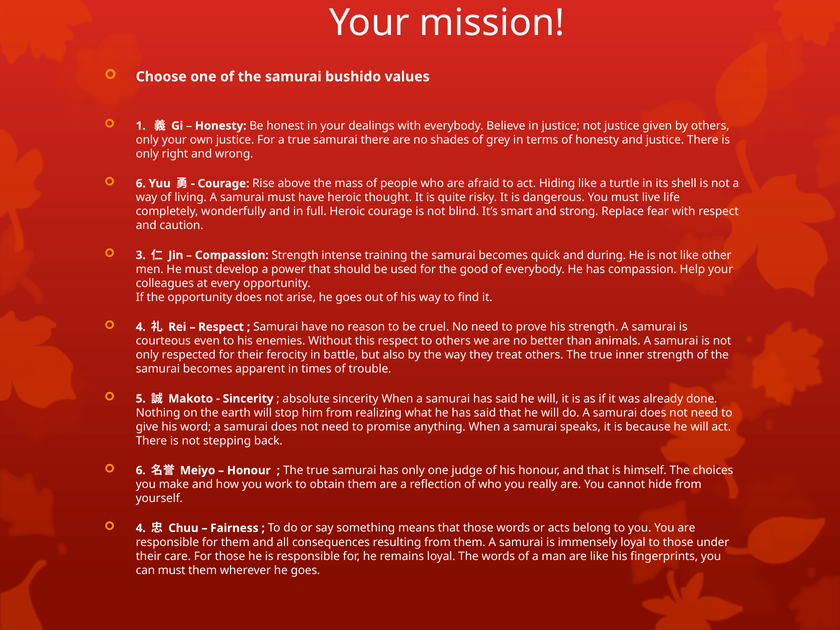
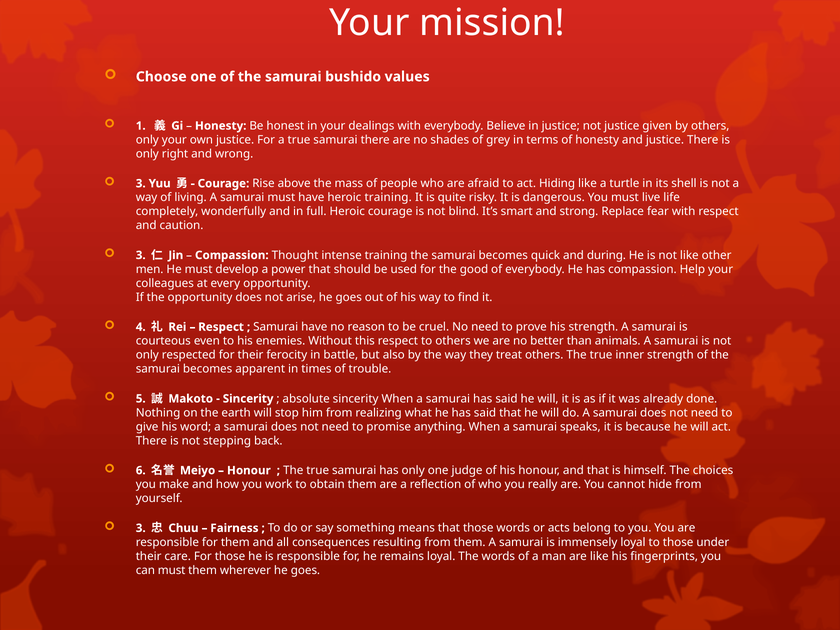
6 at (141, 183): 6 -> 3
heroic thought: thought -> training
Compassion Strength: Strength -> Thought
4 at (141, 528): 4 -> 3
